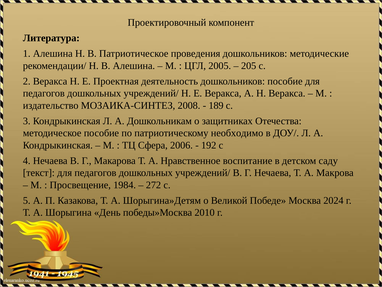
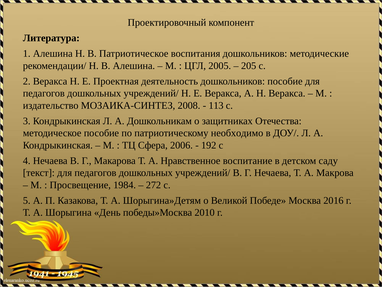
проведения: проведения -> воспитания
189: 189 -> 113
2024: 2024 -> 2016
